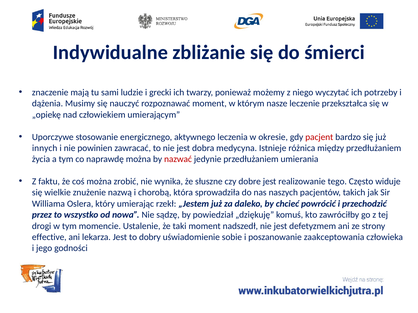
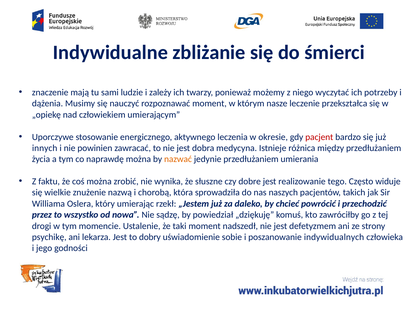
grecki: grecki -> zależy
nazwać colour: red -> orange
effective: effective -> psychikę
zaakceptowania: zaakceptowania -> indywidualnych
